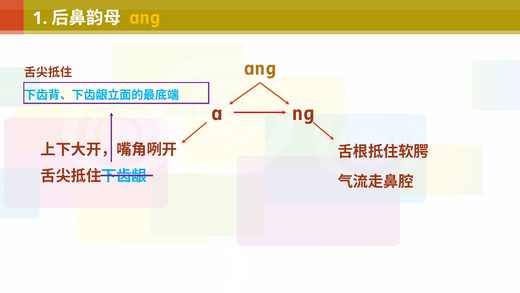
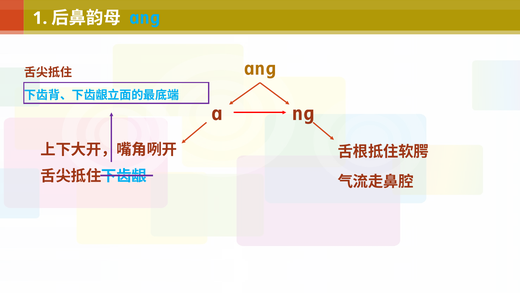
ɑnɡ at (145, 18) colour: yellow -> light blue
